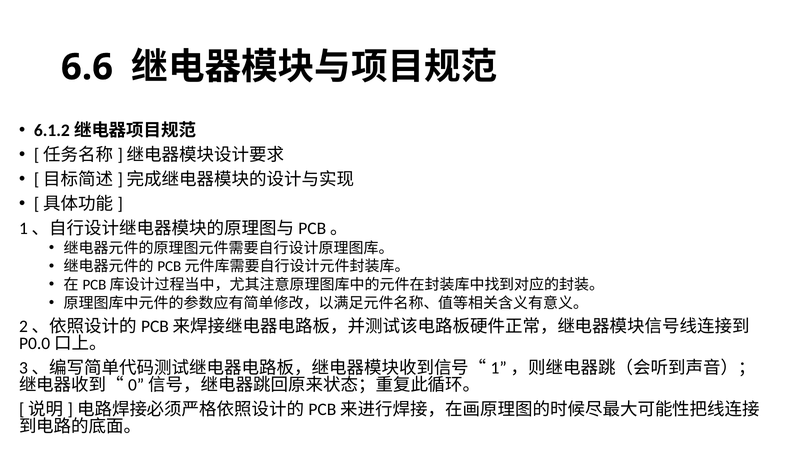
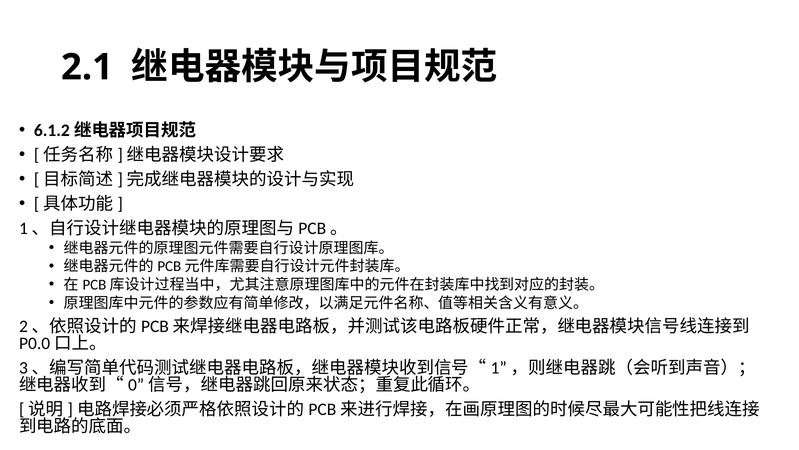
6.6: 6.6 -> 2.1
